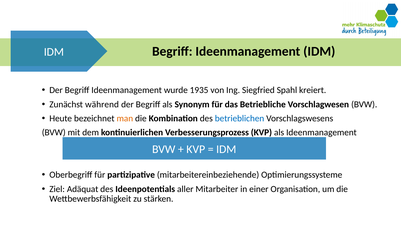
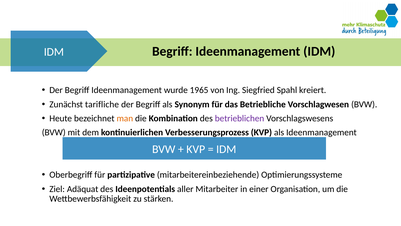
1935: 1935 -> 1965
während: während -> tarifliche
betrieblichen colour: blue -> purple
